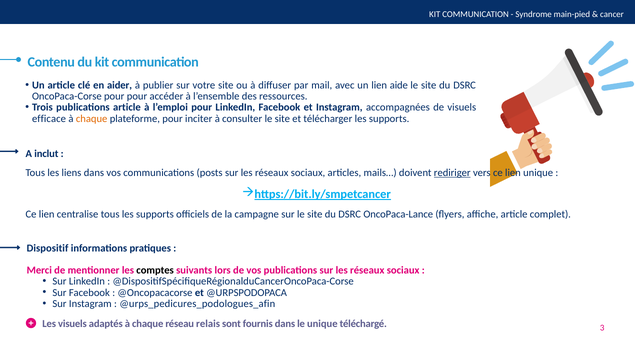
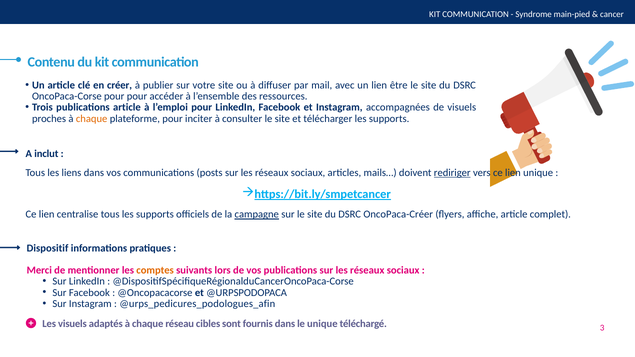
aider: aider -> créer
aide: aide -> être
efficace: efficace -> proches
campagne underline: none -> present
OncoPaca-Lance: OncoPaca-Lance -> OncoPaca-Créer
comptes colour: black -> orange
relais: relais -> cibles
